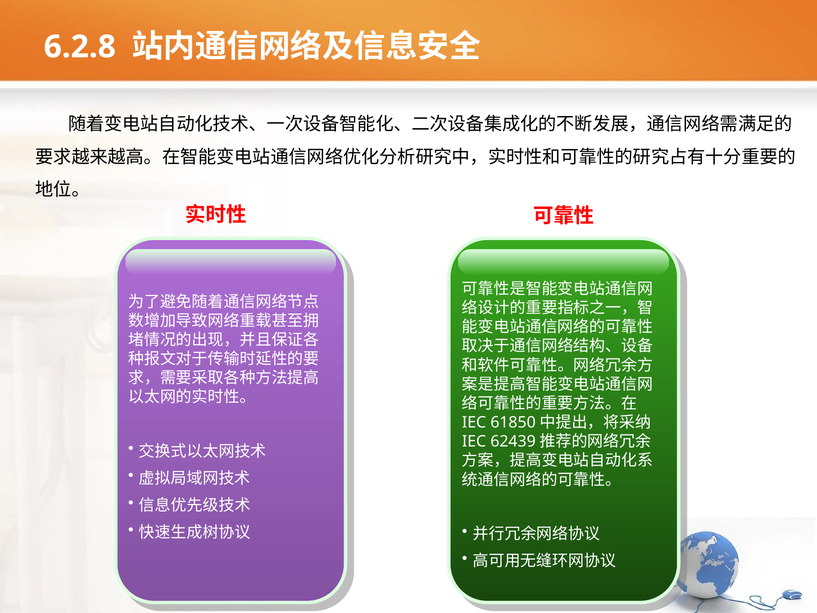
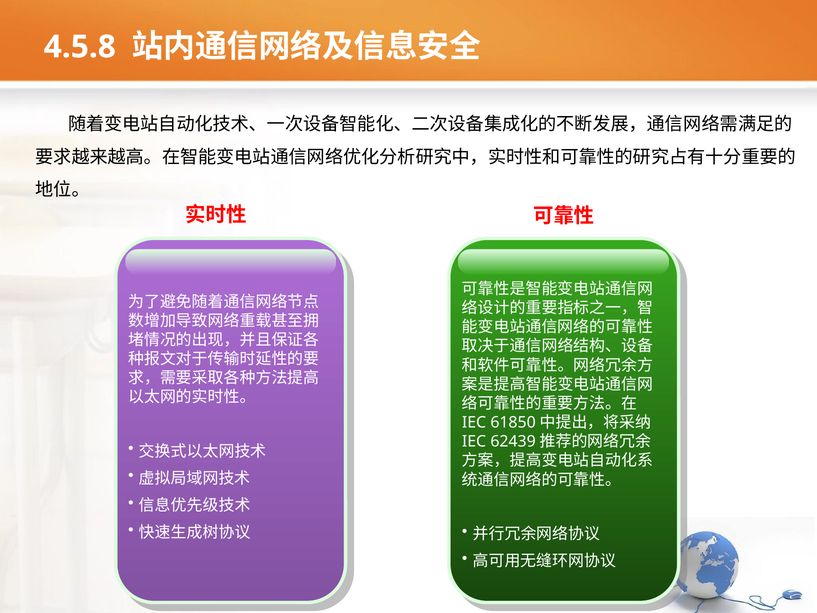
6.2.8: 6.2.8 -> 4.5.8
